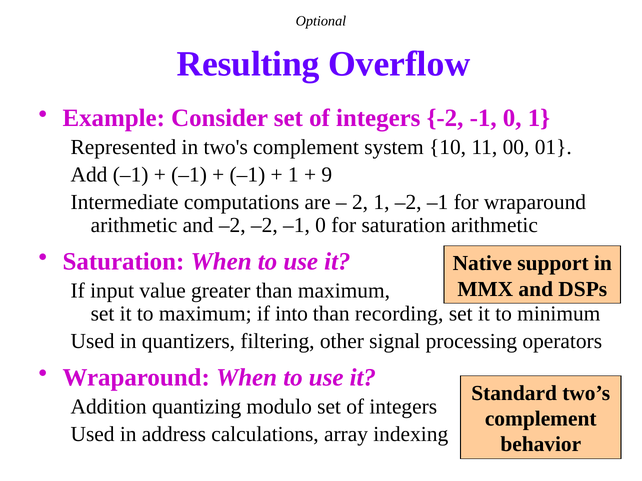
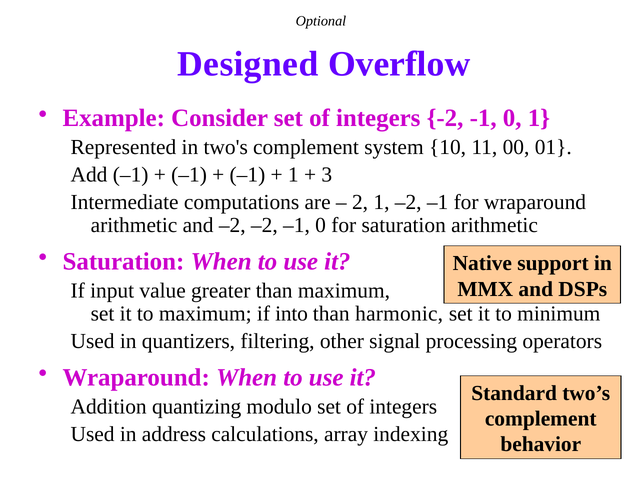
Resulting: Resulting -> Designed
9: 9 -> 3
recording: recording -> harmonic
